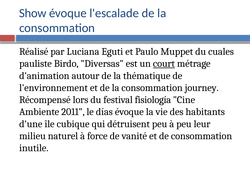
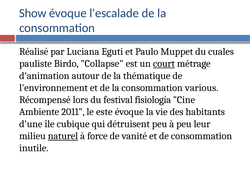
Diversas: Diversas -> Collapse
journey: journey -> various
días: días -> este
naturel underline: none -> present
